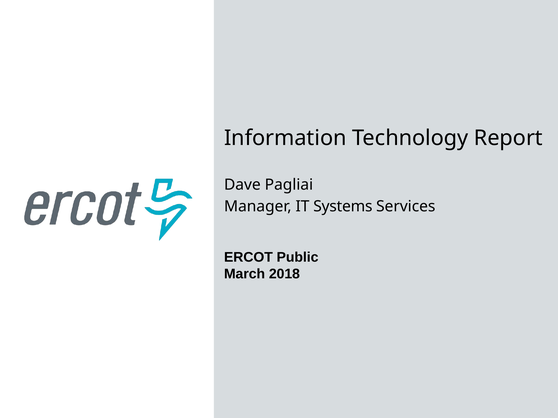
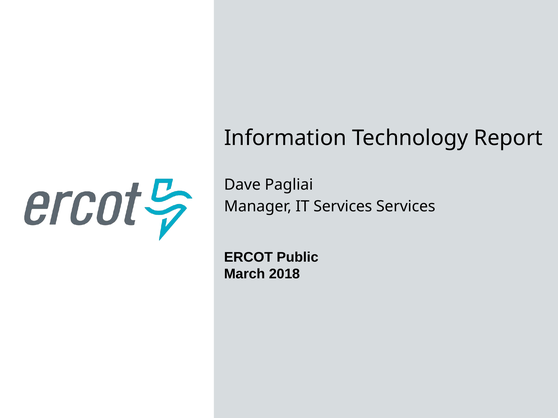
IT Systems: Systems -> Services
